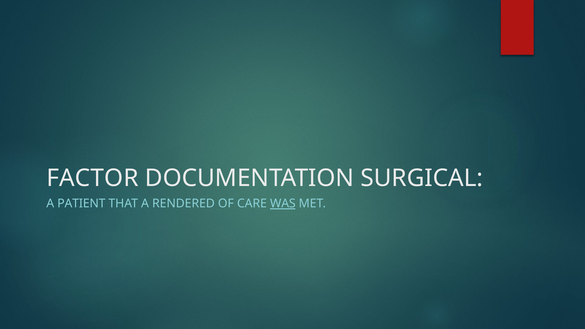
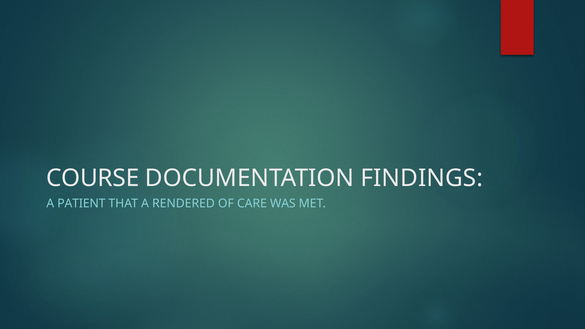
FACTOR: FACTOR -> COURSE
SURGICAL: SURGICAL -> FINDINGS
WAS underline: present -> none
